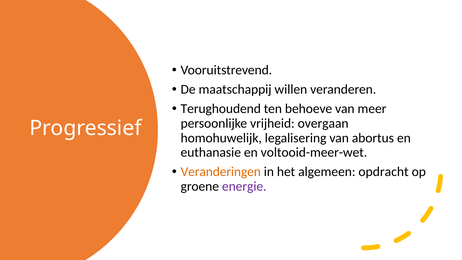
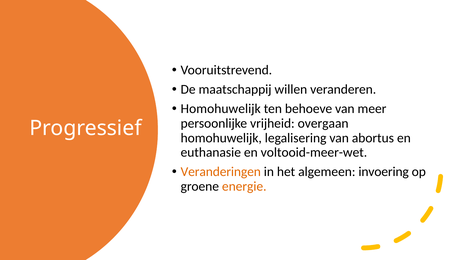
Terughoudend at (221, 109): Terughoudend -> Homohuwelijk
opdracht: opdracht -> invoering
energie colour: purple -> orange
